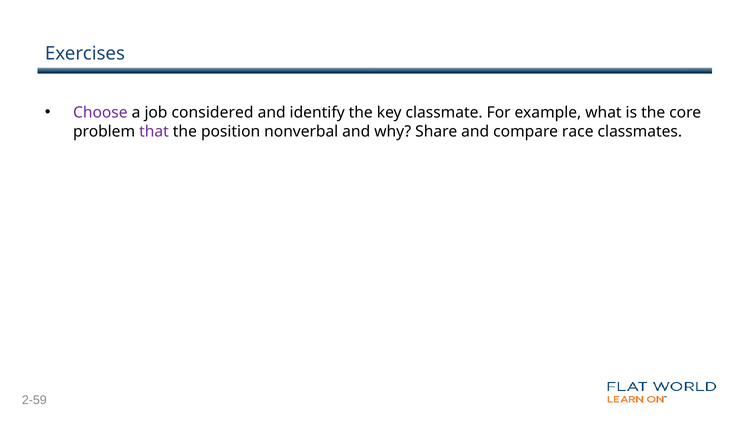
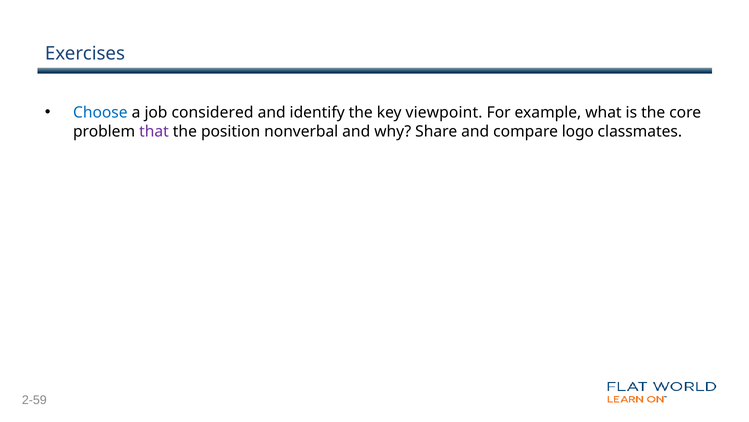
Choose colour: purple -> blue
classmate: classmate -> viewpoint
race: race -> logo
